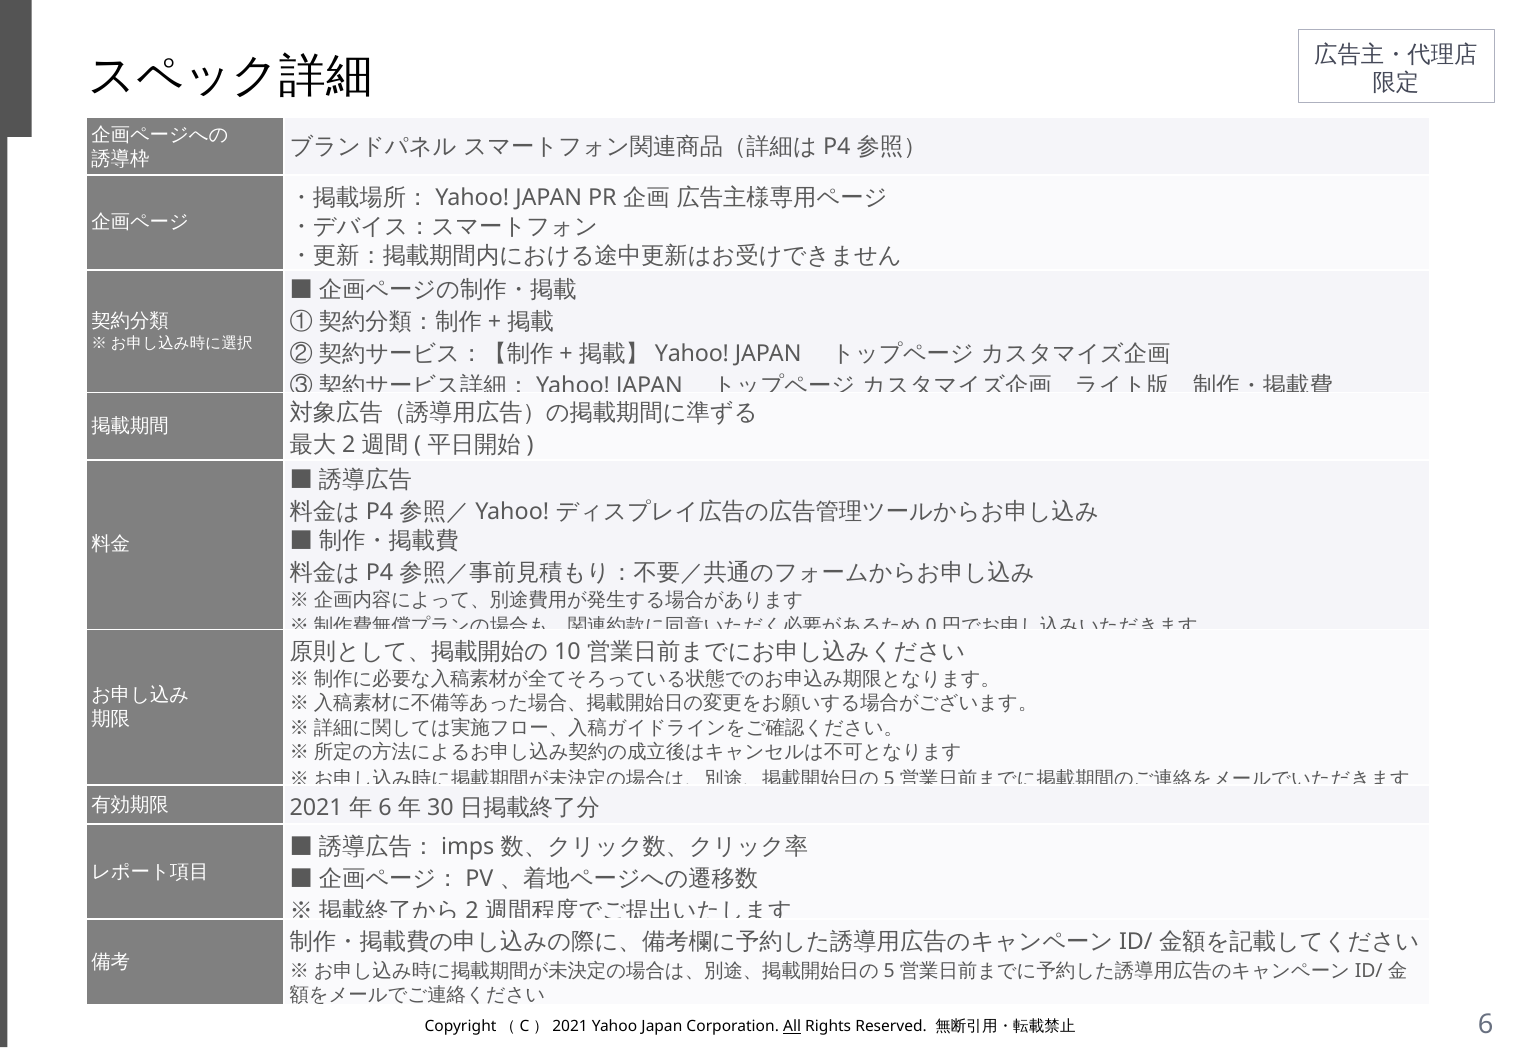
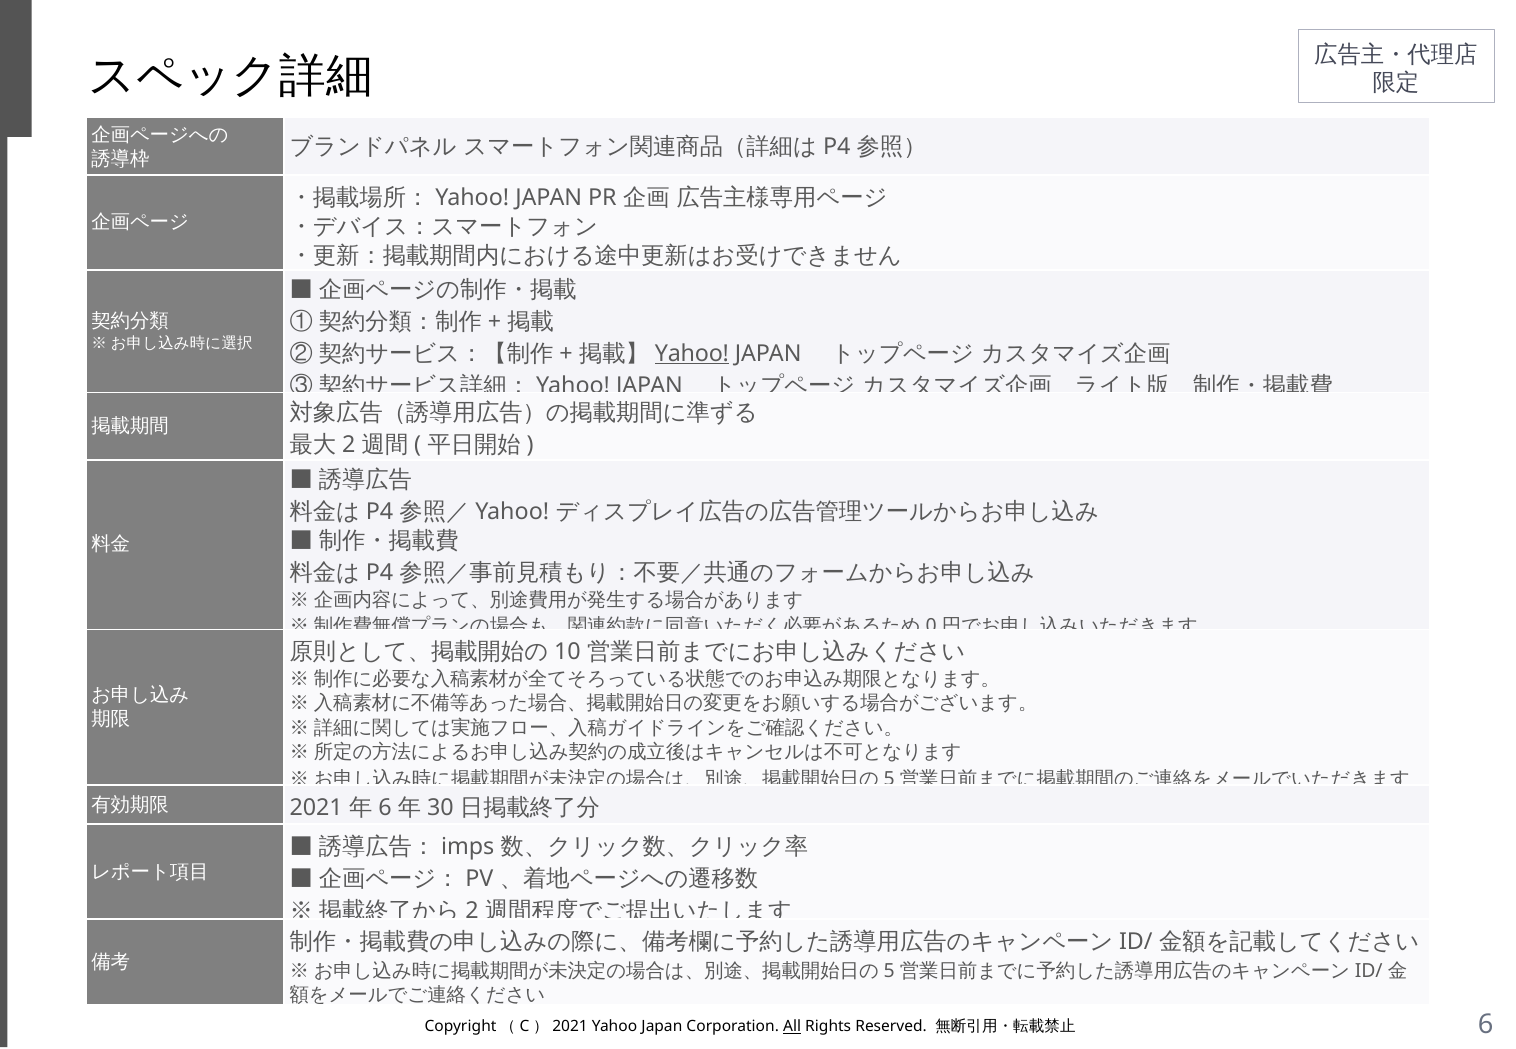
Yahoo at (692, 354) underline: none -> present
